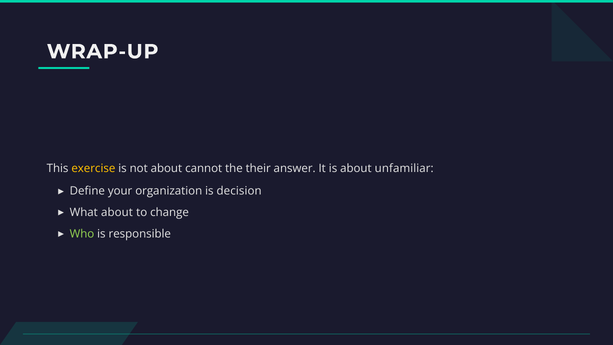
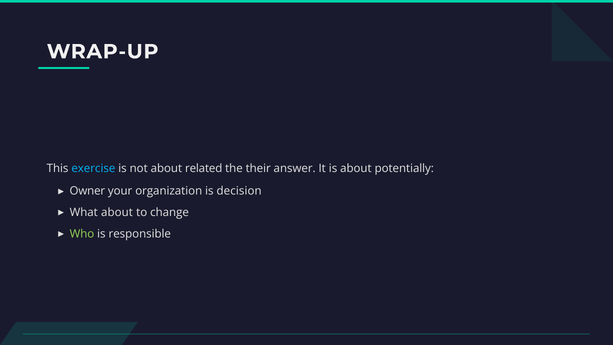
exercise colour: yellow -> light blue
cannot: cannot -> related
unfamiliar: unfamiliar -> potentially
Define: Define -> Owner
